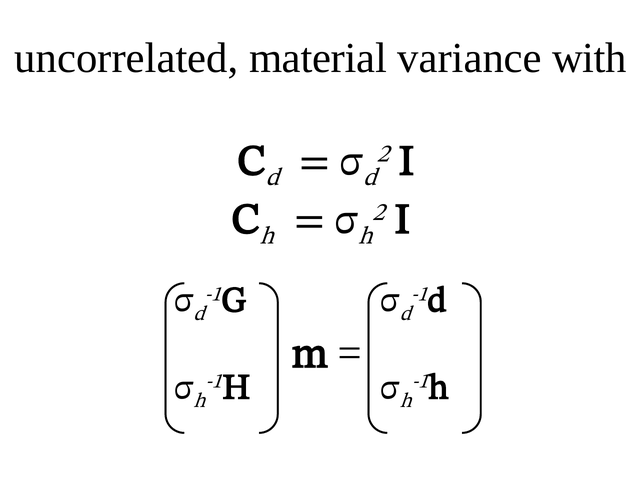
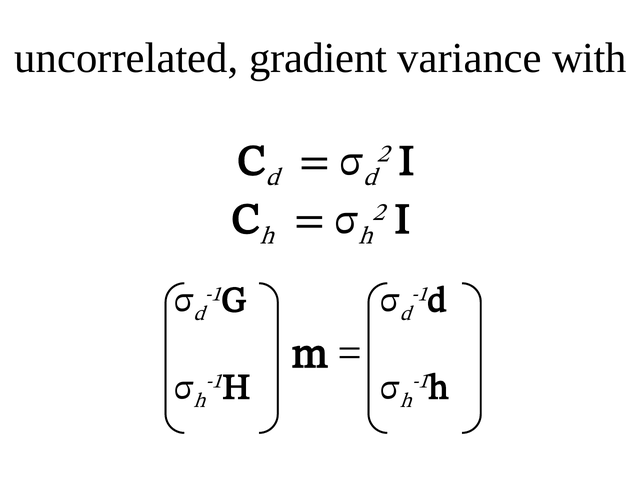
material: material -> gradient
